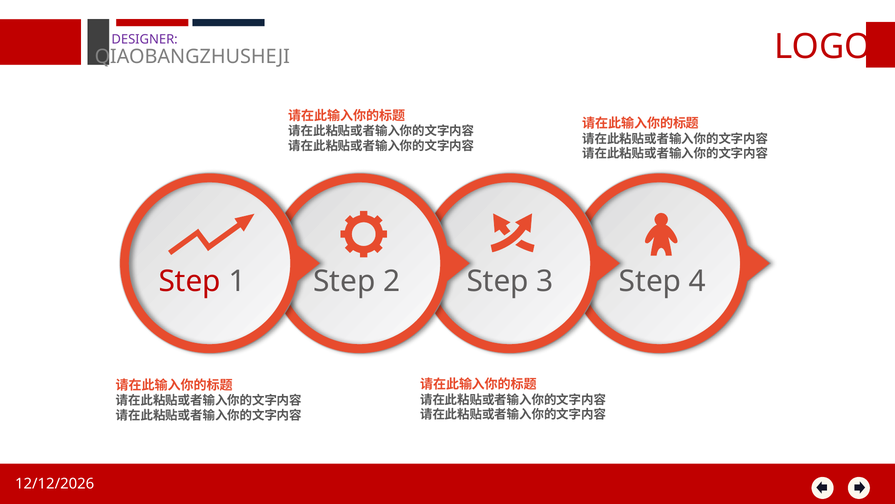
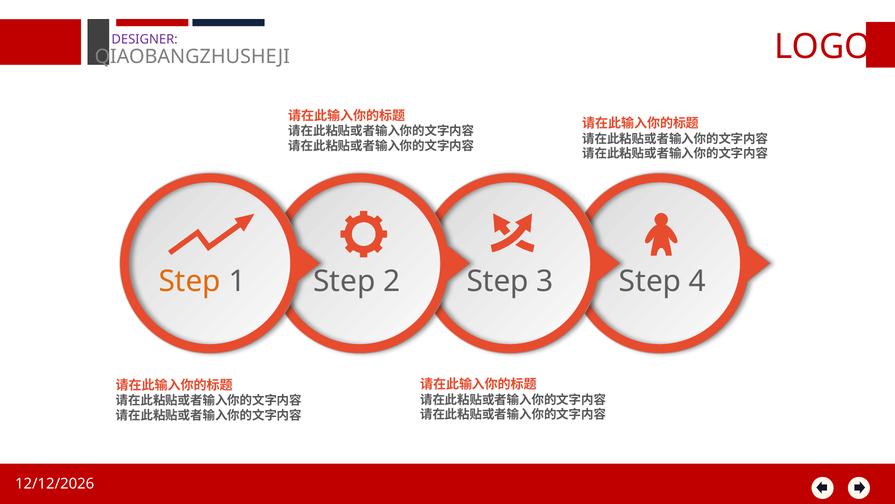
Step at (190, 281) colour: red -> orange
